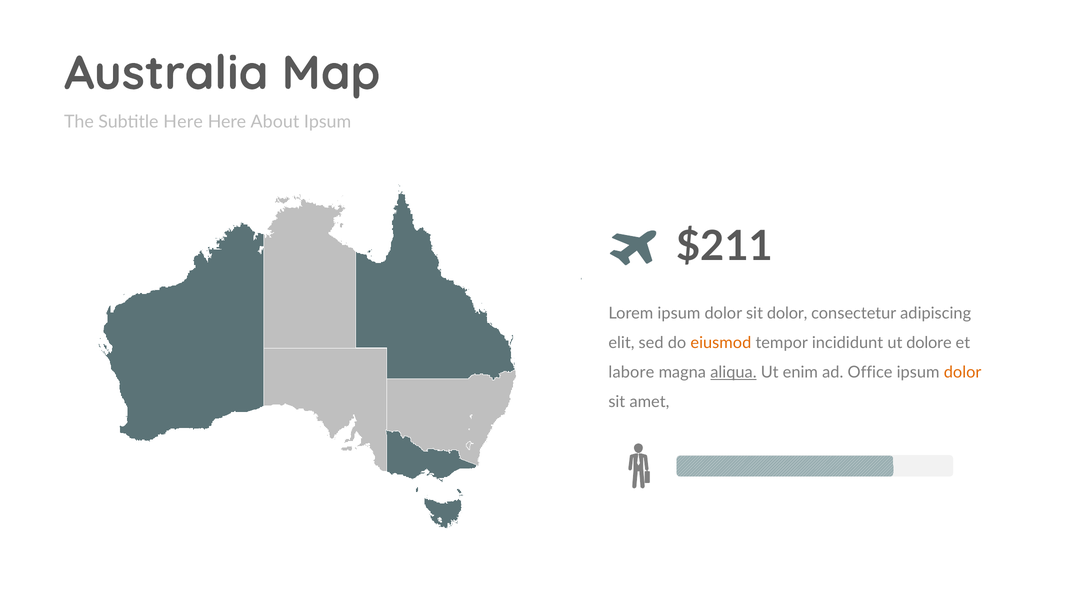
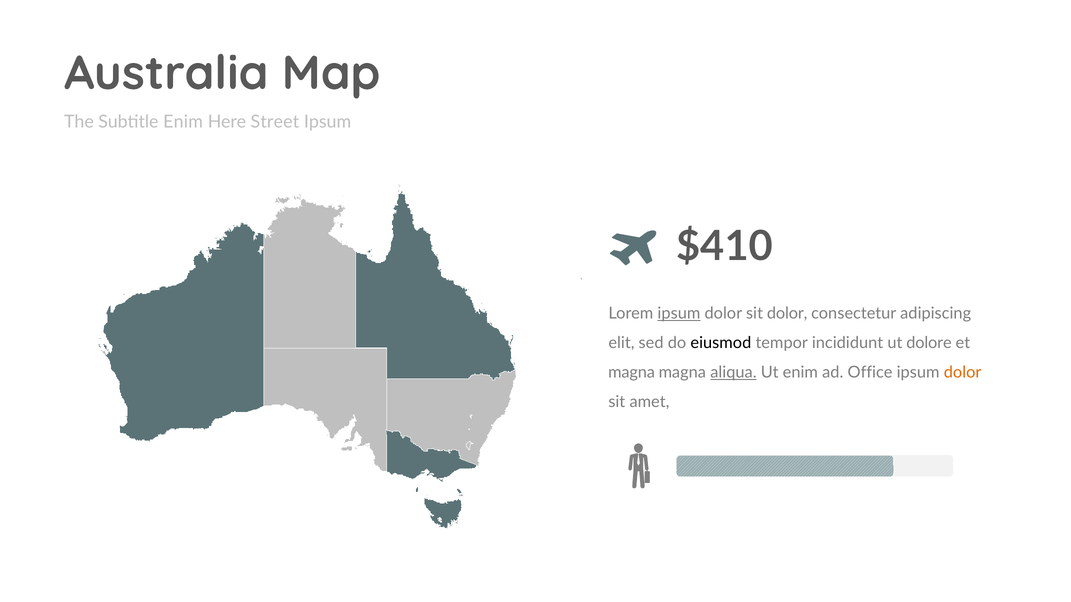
Subtitle Here: Here -> Enim
About: About -> Street
$211: $211 -> $410
ipsum at (679, 314) underline: none -> present
eiusmod colour: orange -> black
labore at (631, 373): labore -> magna
